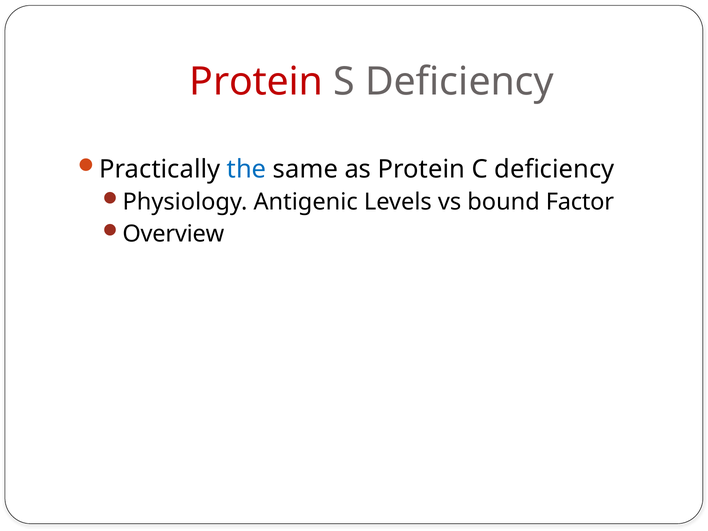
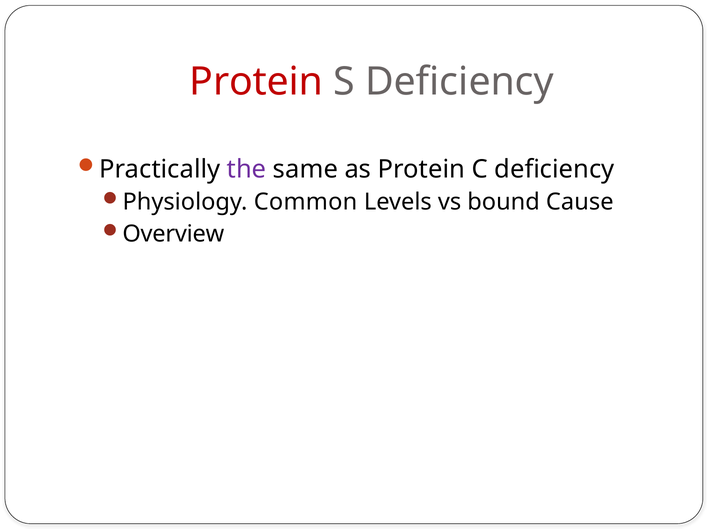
the colour: blue -> purple
Antigenic: Antigenic -> Common
Factor: Factor -> Cause
